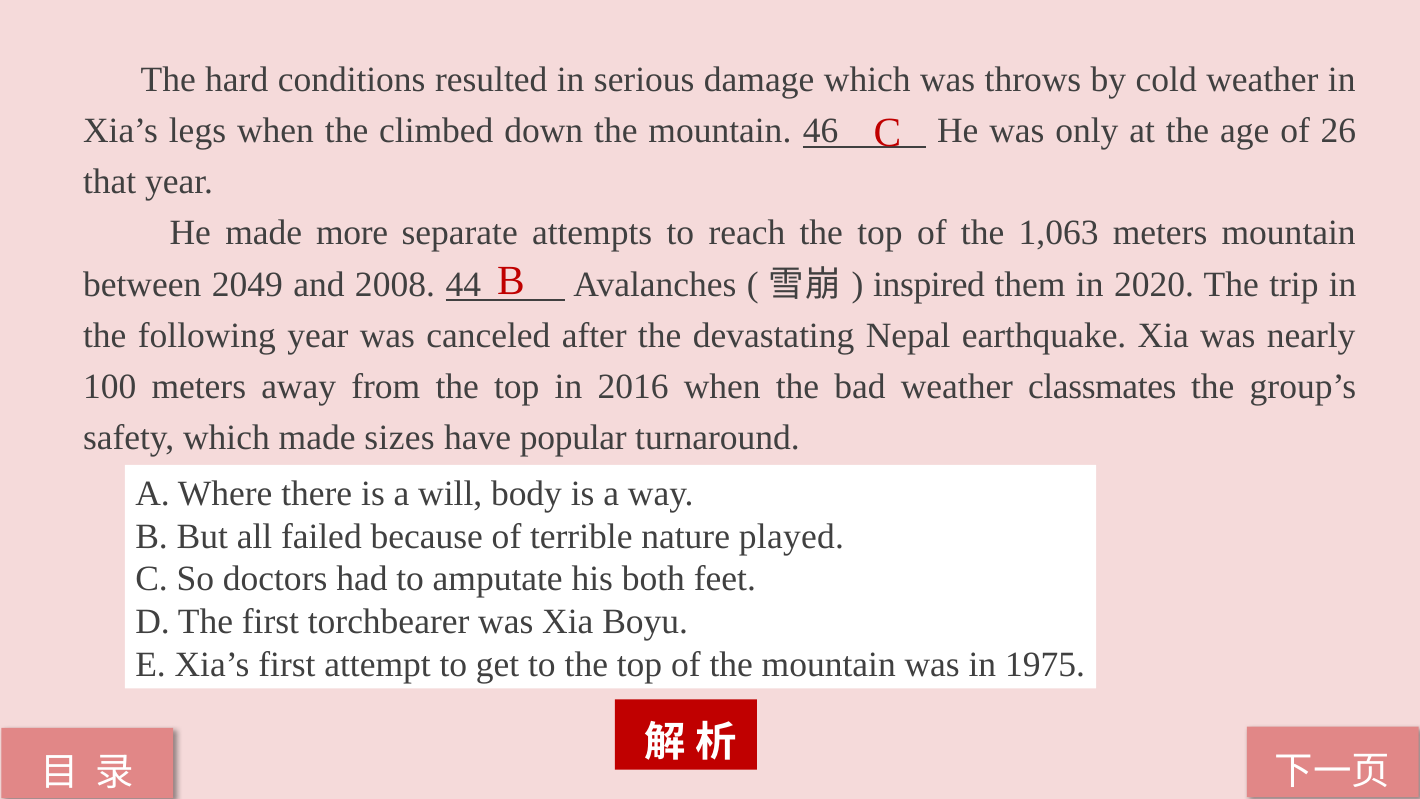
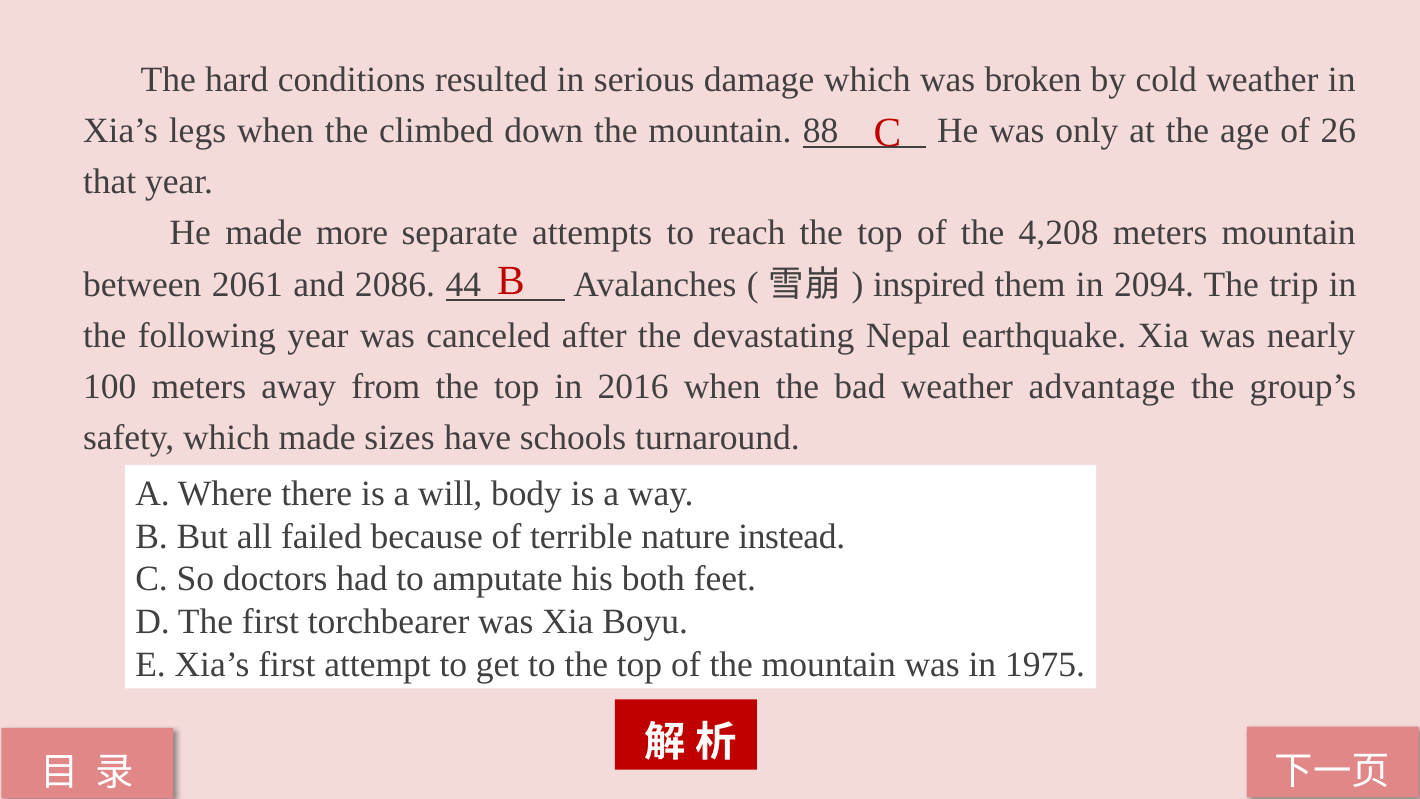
throws: throws -> broken
46: 46 -> 88
1,063: 1,063 -> 4,208
2049: 2049 -> 2061
2008: 2008 -> 2086
2020: 2020 -> 2094
classmates: classmates -> advantage
popular: popular -> schools
played: played -> instead
